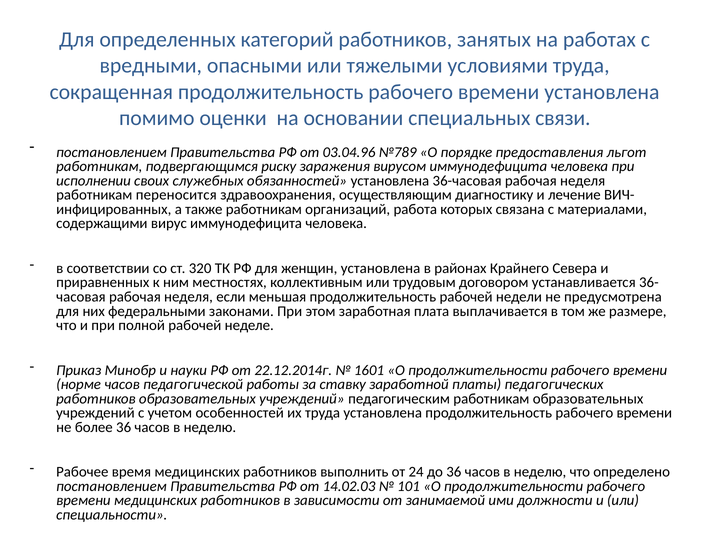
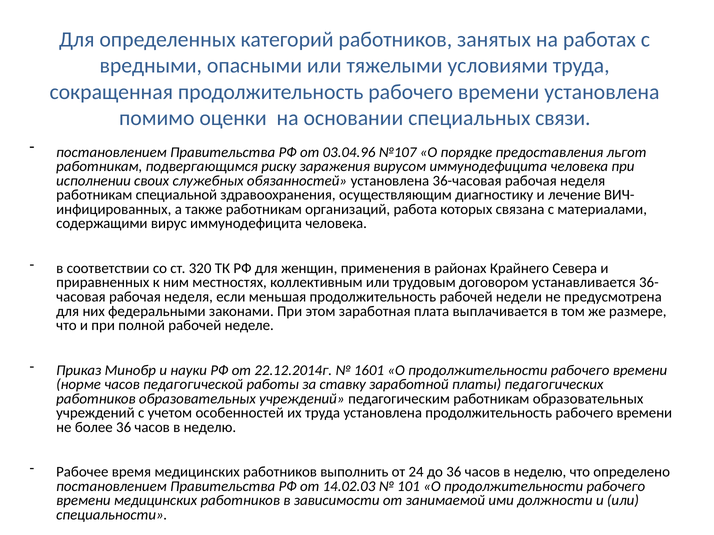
№789: №789 -> №107
переносится: переносится -> специальной
женщин установлена: установлена -> применения
